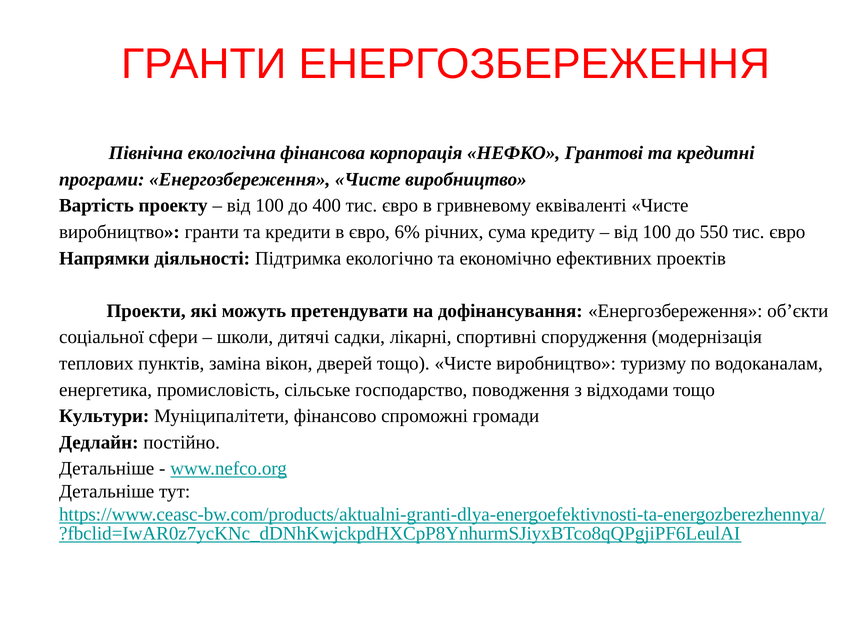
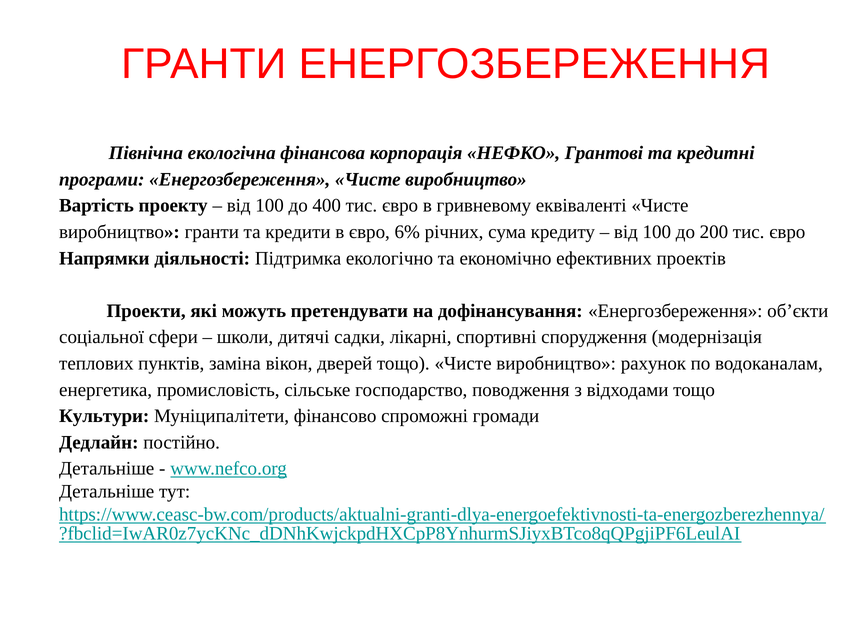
550: 550 -> 200
туризму: туризму -> рахунок
